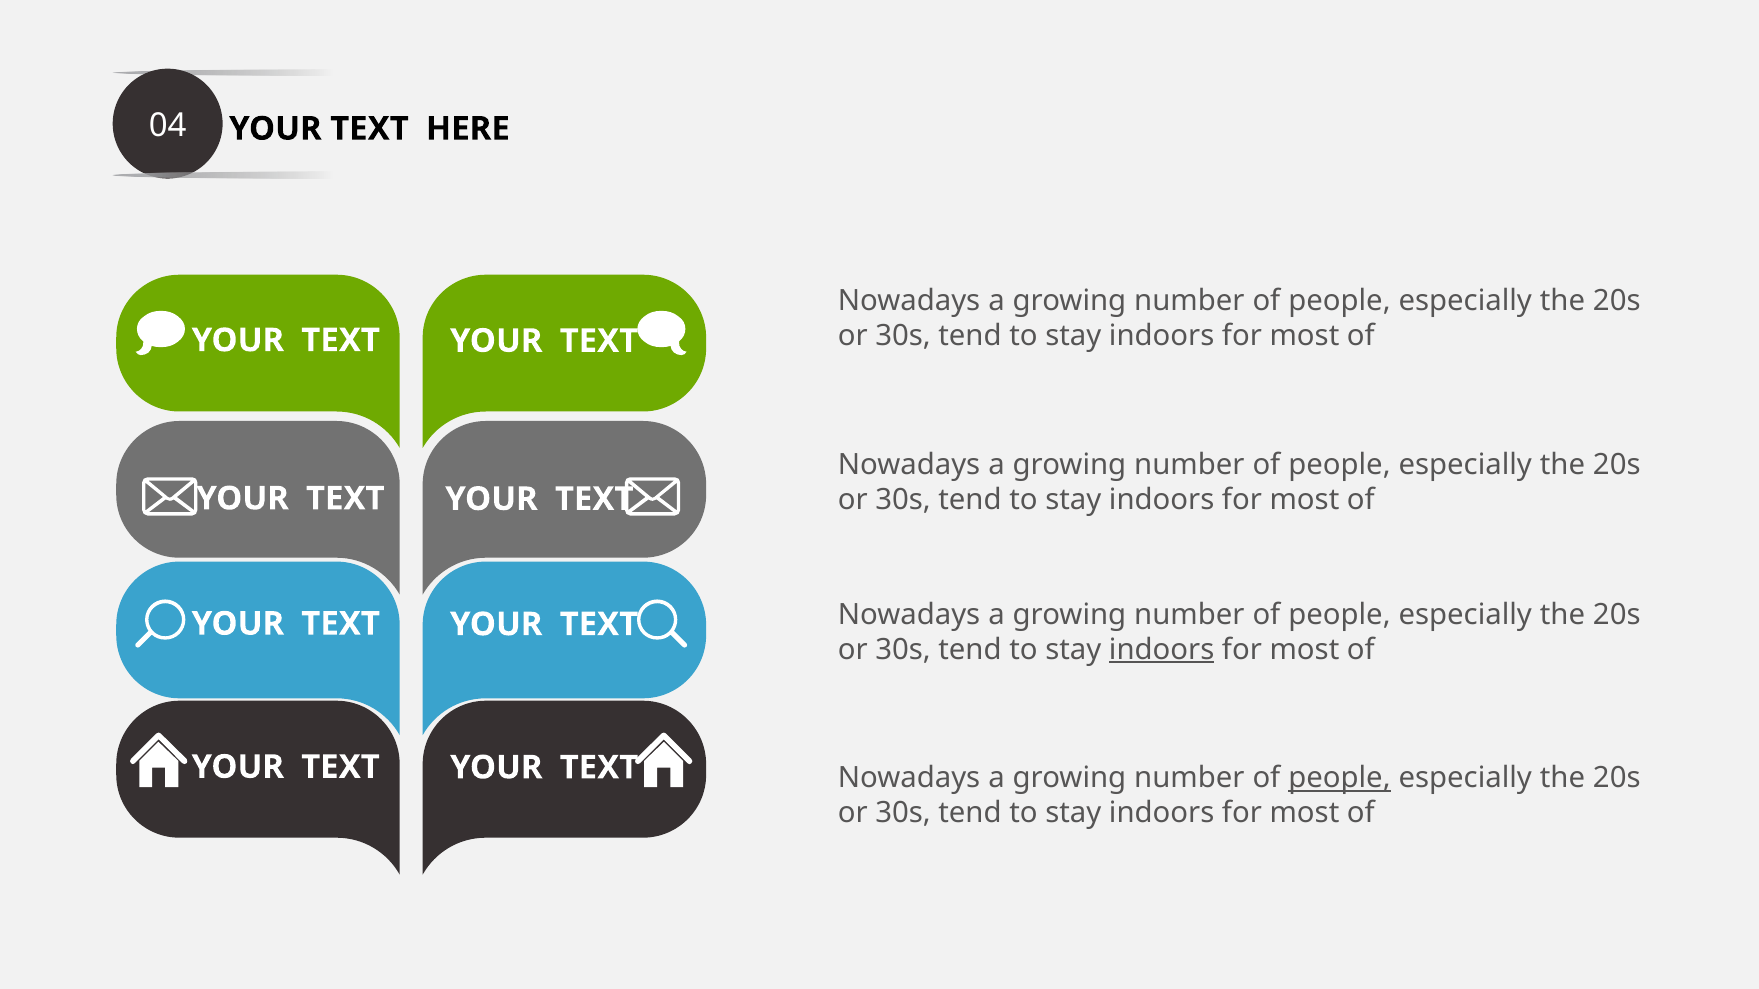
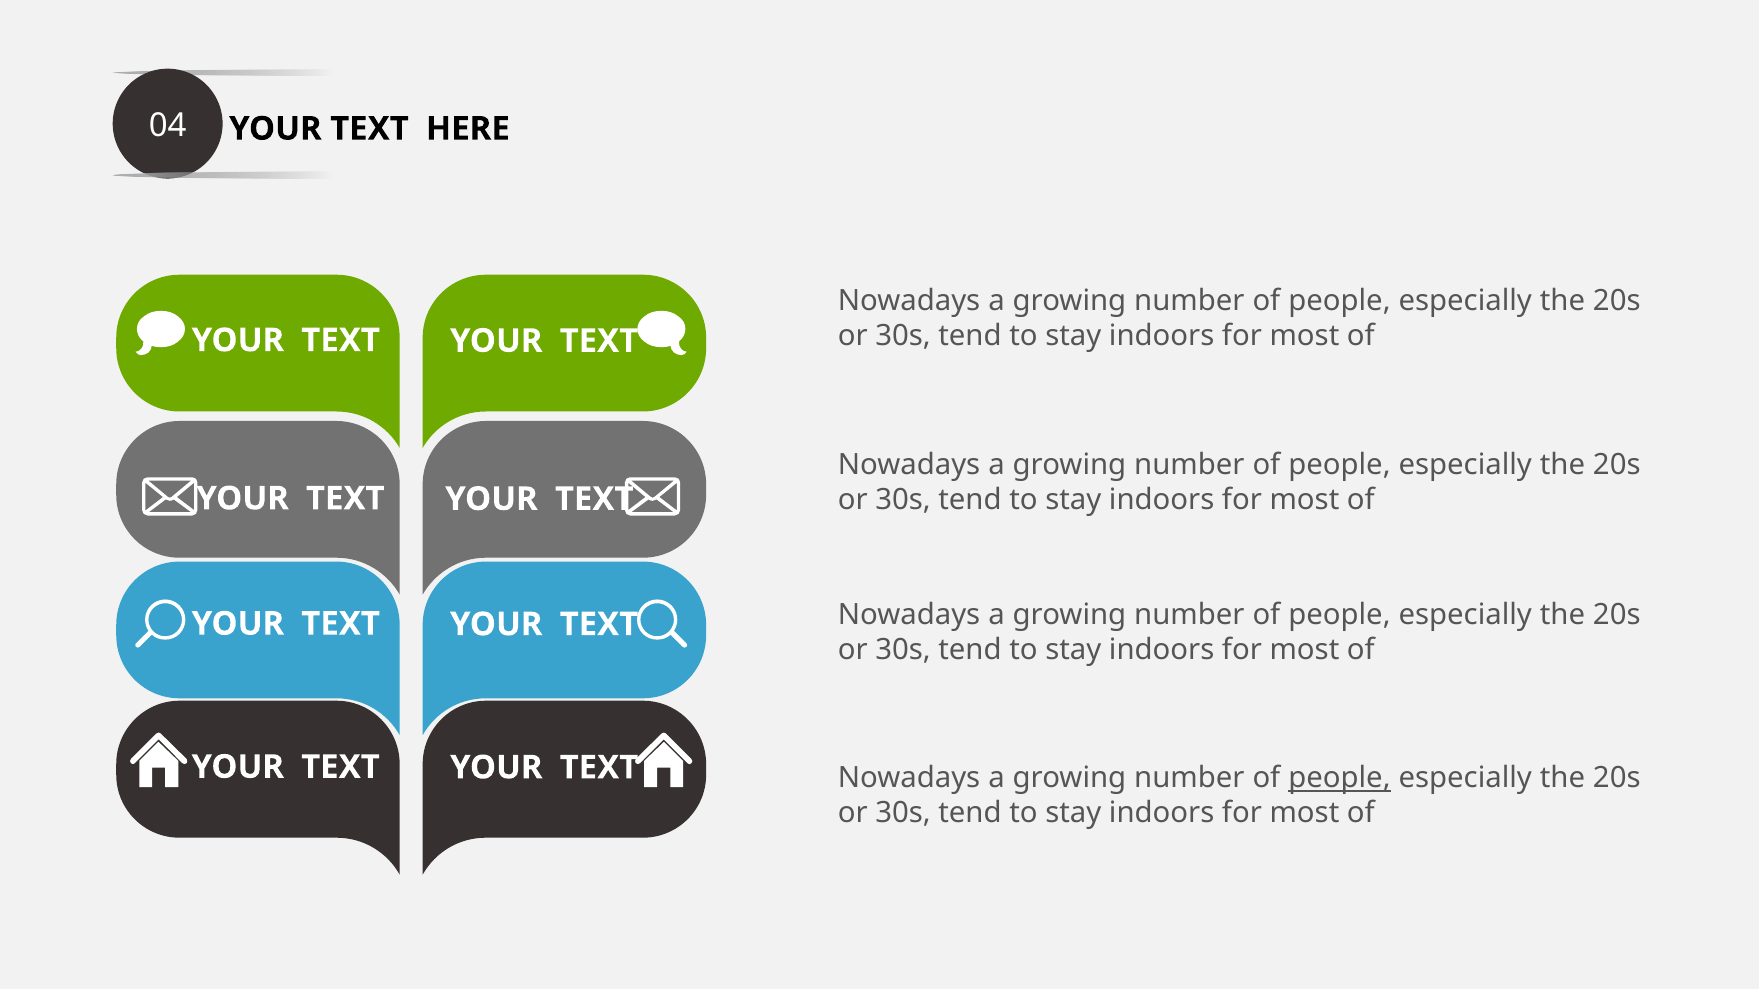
indoors at (1162, 650) underline: present -> none
